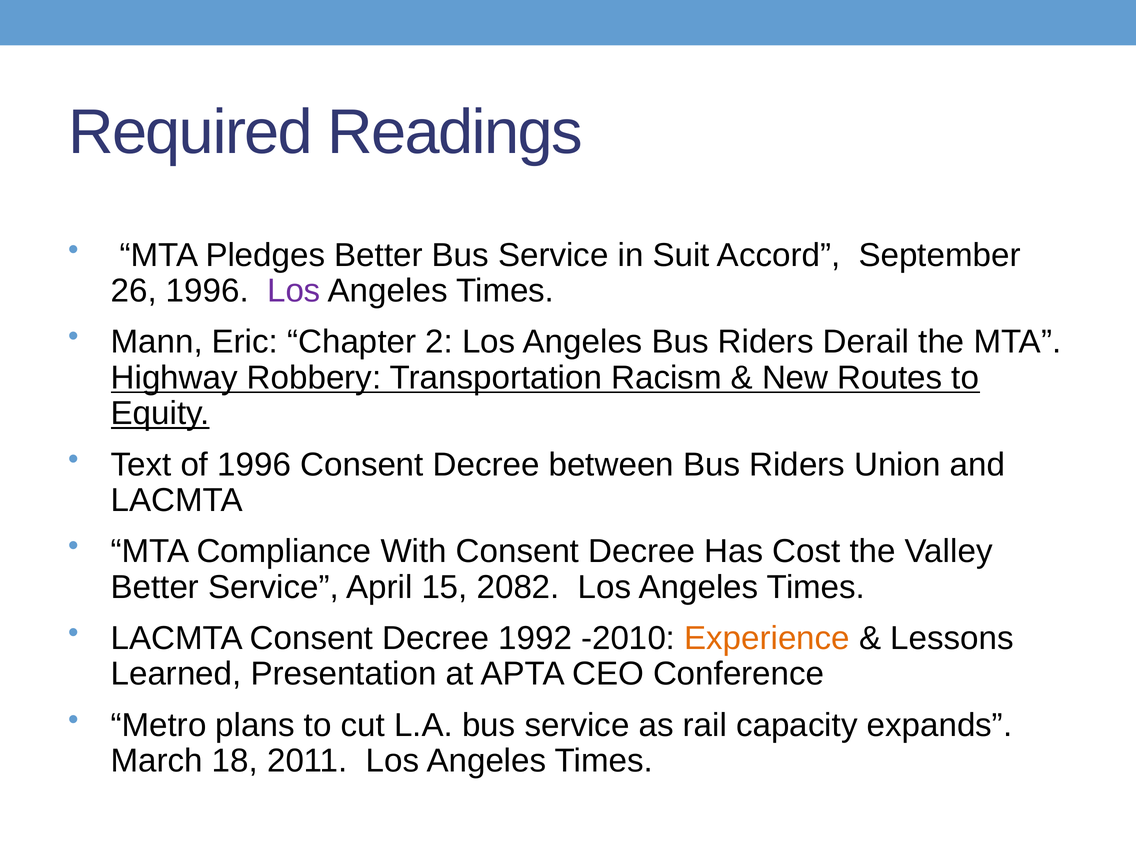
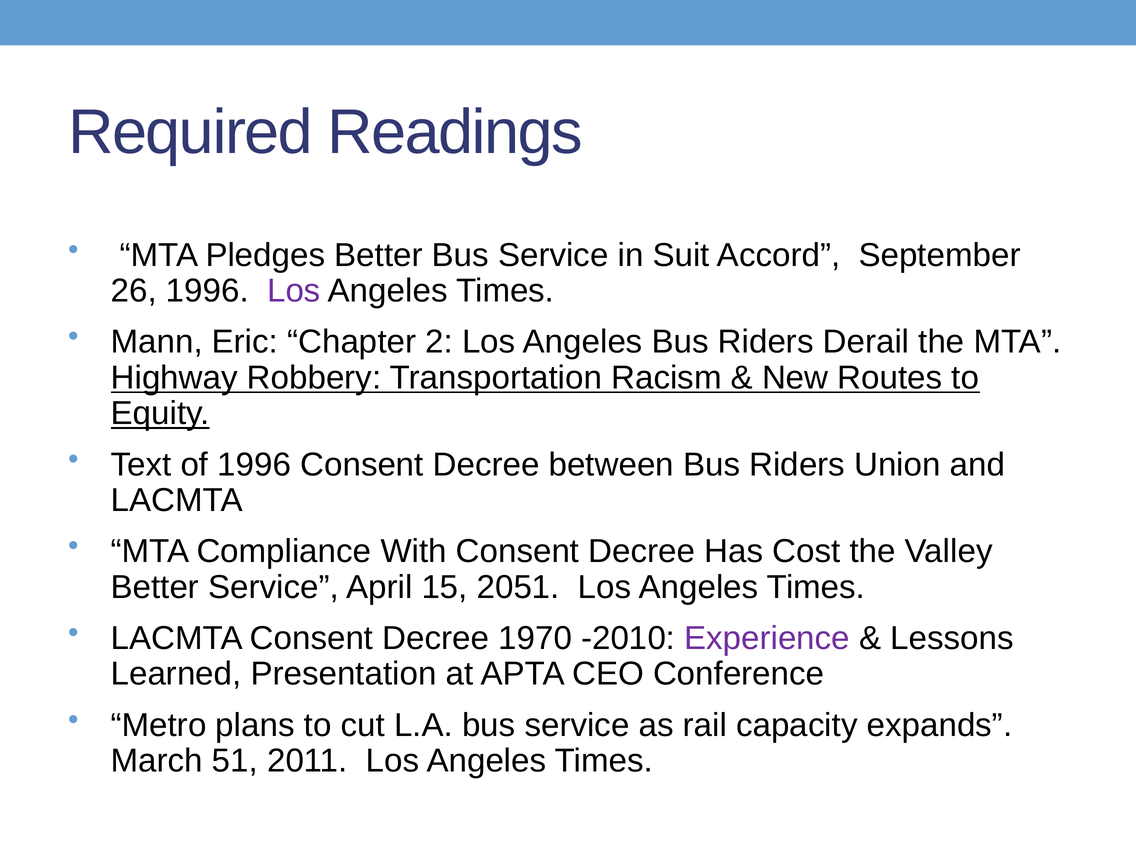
2082: 2082 -> 2051
1992: 1992 -> 1970
Experience colour: orange -> purple
18: 18 -> 51
